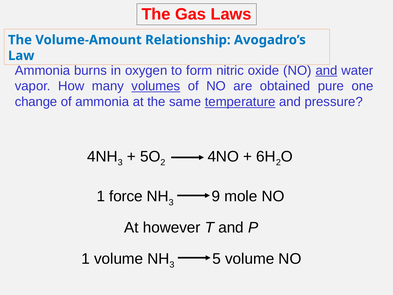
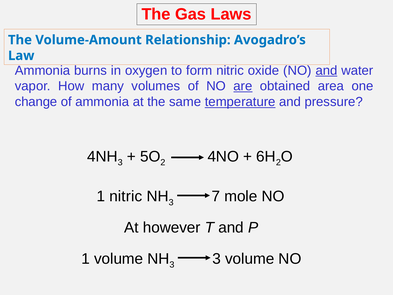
volumes underline: present -> none
are underline: none -> present
pure: pure -> area
1 force: force -> nitric
9: 9 -> 7
5 at (217, 259): 5 -> 3
